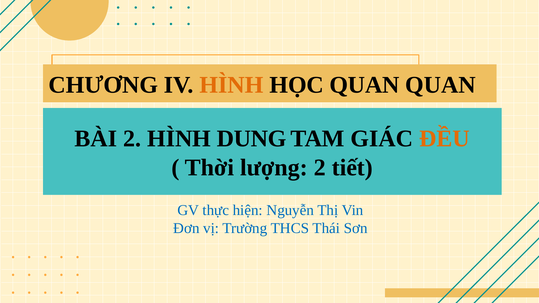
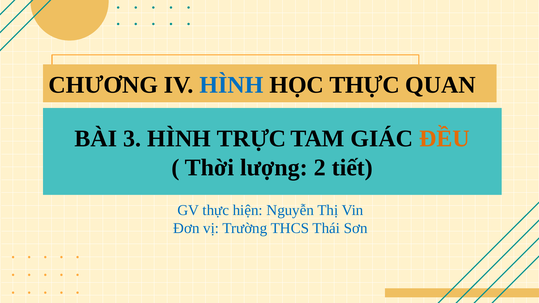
HÌNH at (231, 85) colour: orange -> blue
HỌC QUAN: QUAN -> THỰC
BÀI 2: 2 -> 3
DUNG: DUNG -> TRỰC
